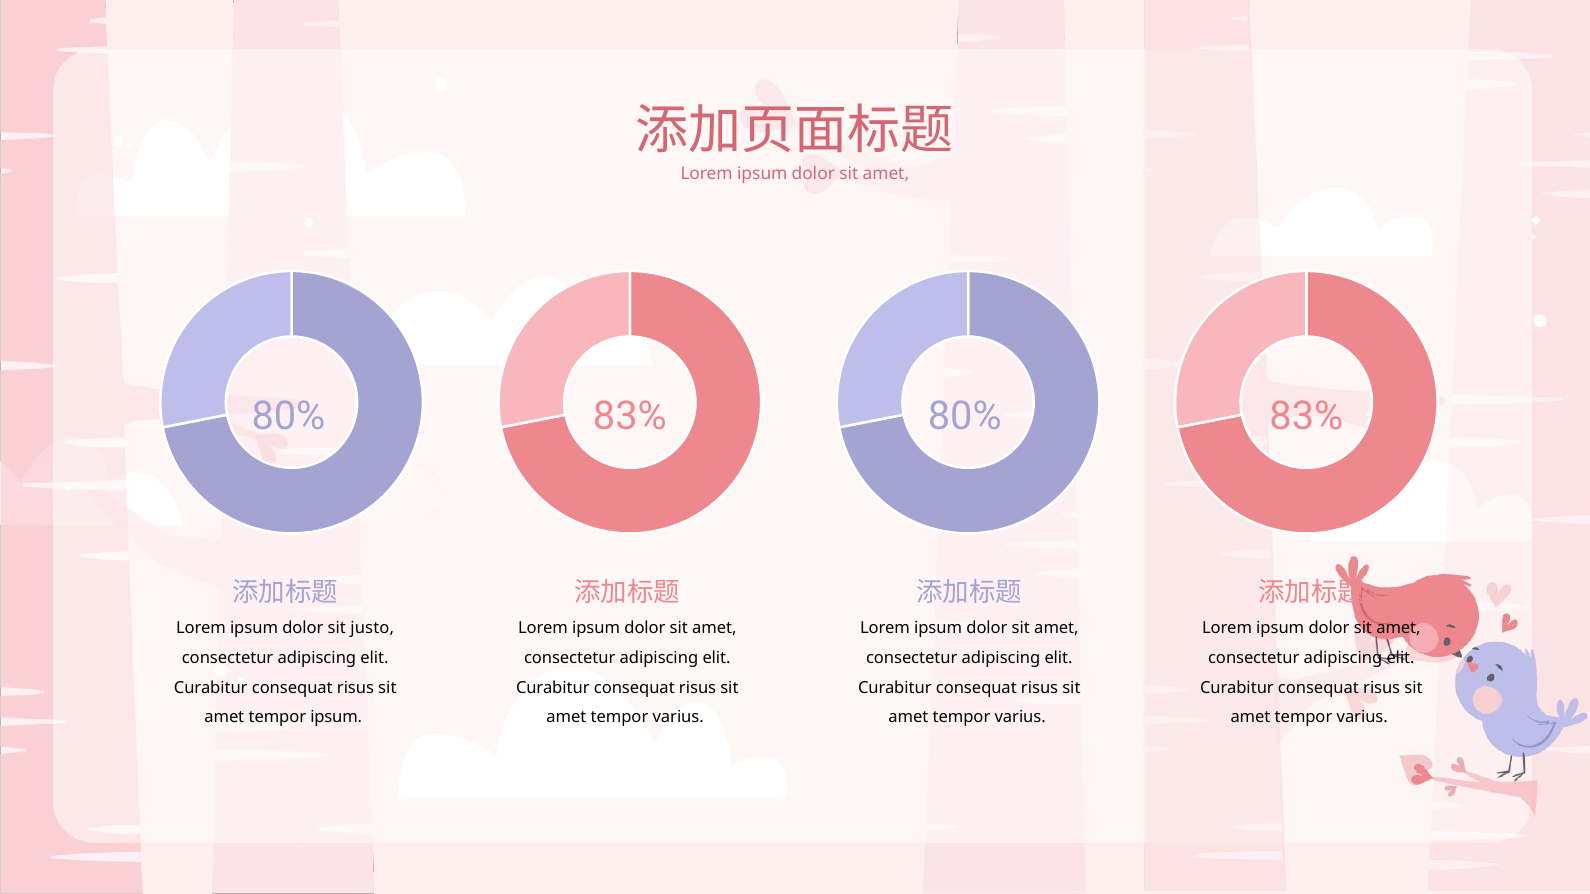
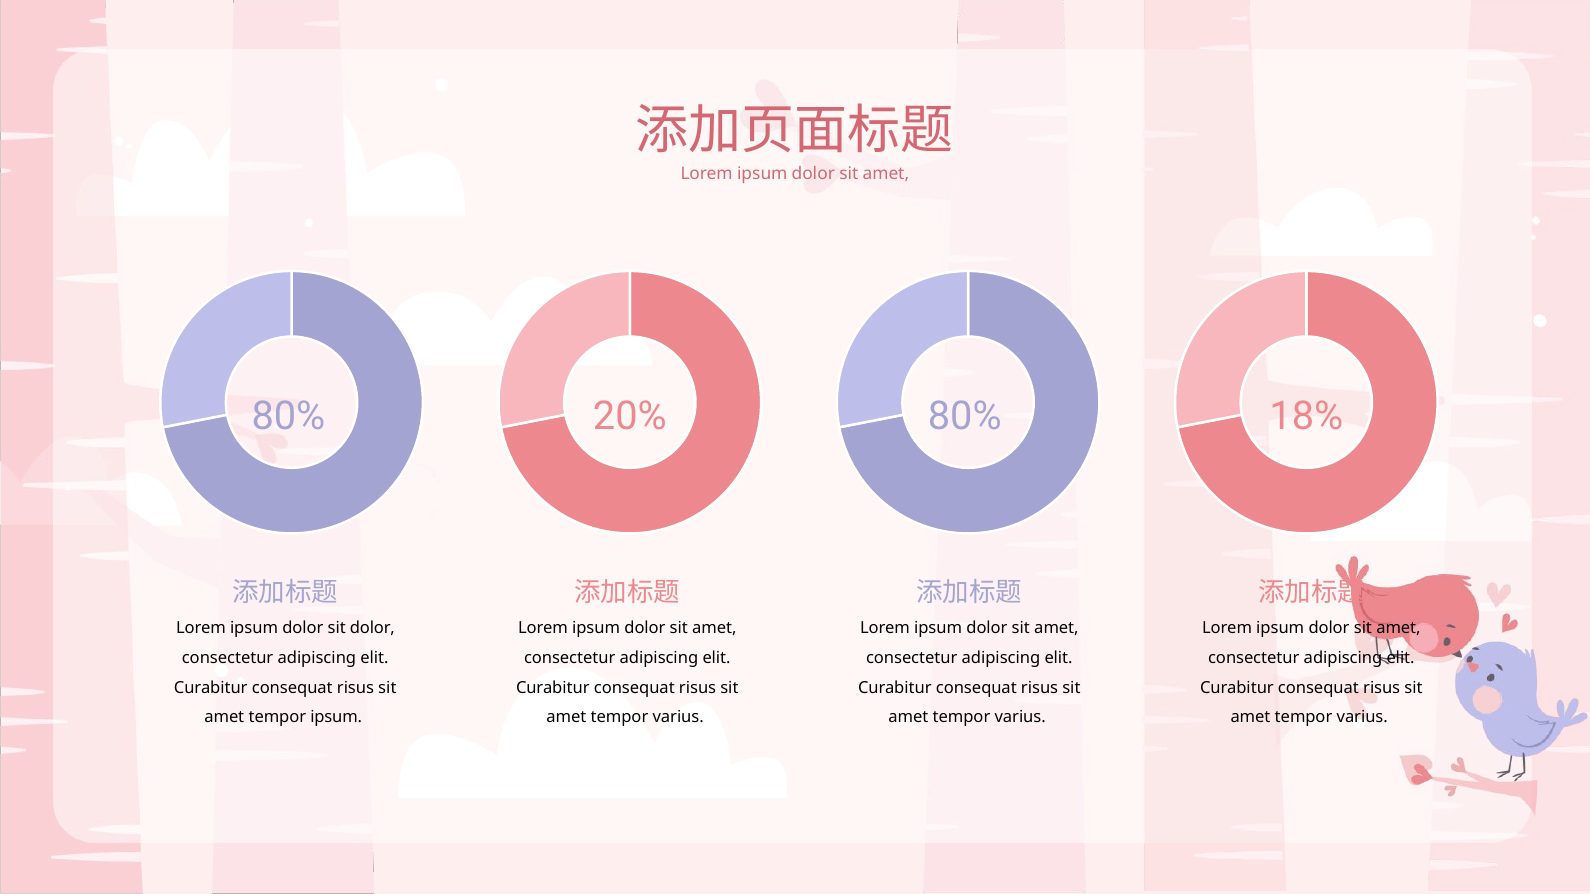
83% at (630, 417): 83% -> 20%
80% 83%: 83% -> 18%
sit justo: justo -> dolor
